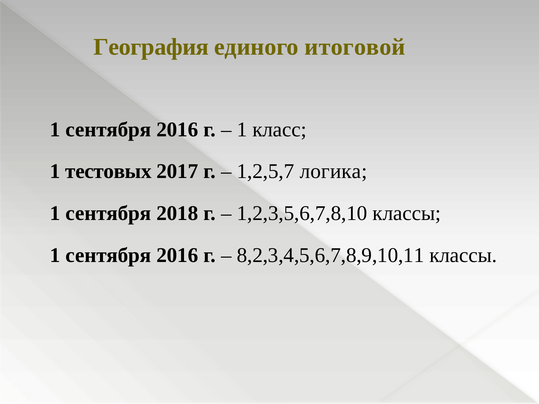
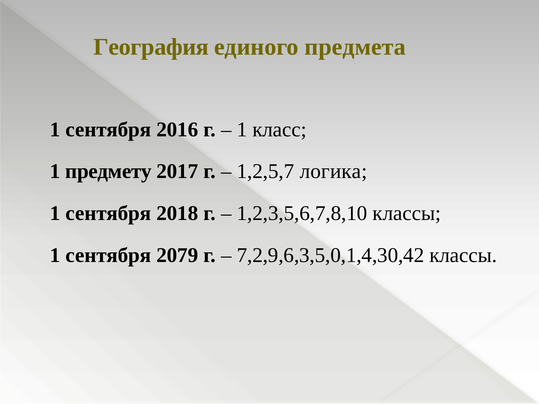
итоговой: итоговой -> предмета
тестовых: тестовых -> предмету
2016 at (177, 255): 2016 -> 2079
8,2,3,4,5,6,7,8,9,10,11: 8,2,3,4,5,6,7,8,9,10,11 -> 7,2,9,6,3,5,0,1,4,30,42
